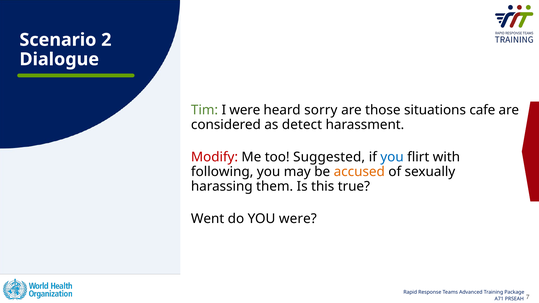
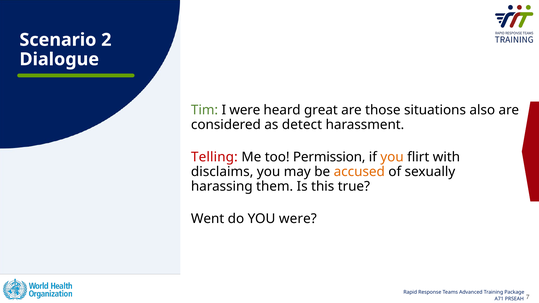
sorry: sorry -> great
cafe: cafe -> also
Modify: Modify -> Telling
Suggested: Suggested -> Permission
you at (392, 157) colour: blue -> orange
following: following -> disclaims
